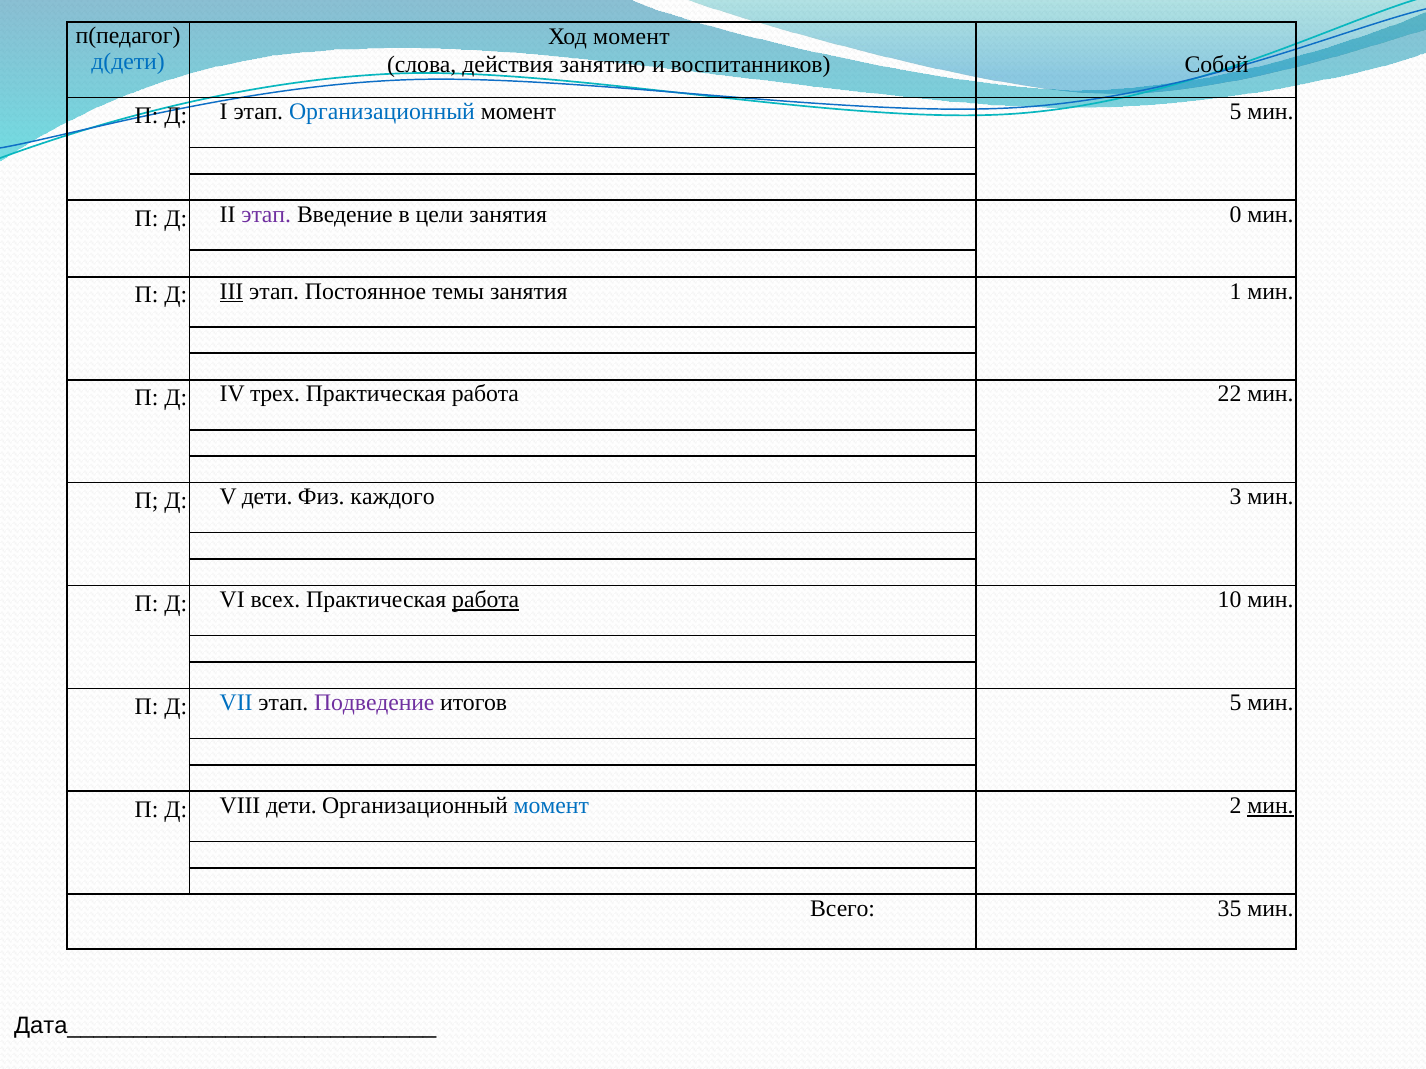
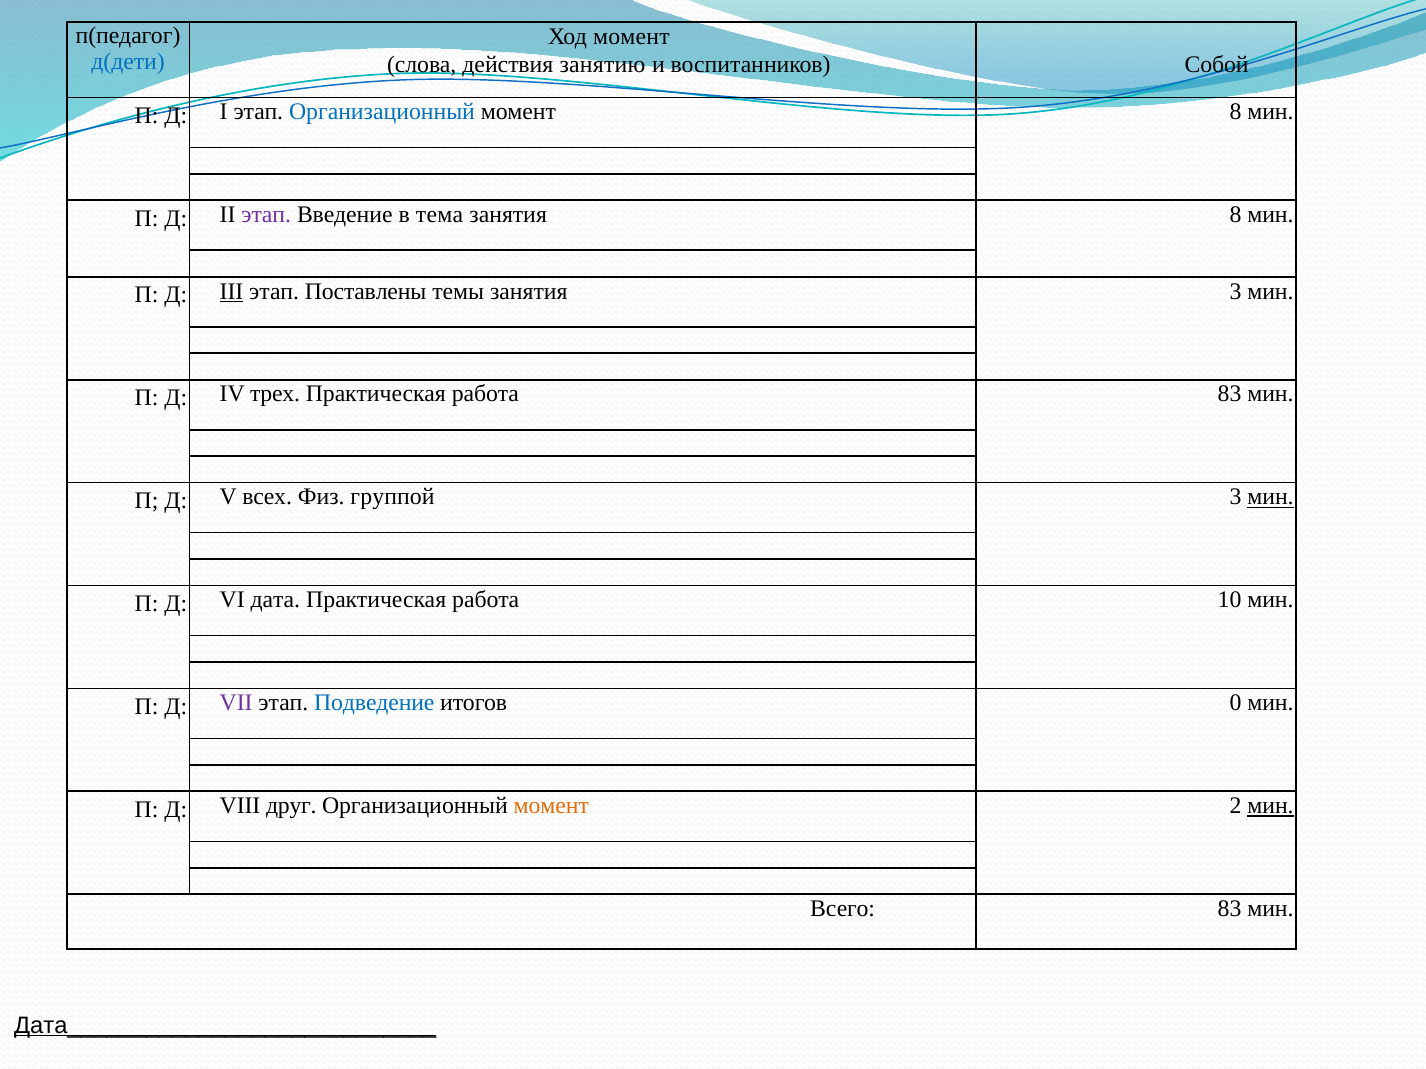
момент 5: 5 -> 8
цели: цели -> тема
занятия 0: 0 -> 8
Постоянное: Постоянное -> Поставлены
занятия 1: 1 -> 3
работа 22: 22 -> 83
V дети: дети -> всех
каждого: каждого -> группой
мин at (1271, 497) underline: none -> present
всех: всех -> дата
работа at (486, 600) underline: present -> none
VII colour: blue -> purple
Подведение colour: purple -> blue
итогов 5: 5 -> 0
VIII дети: дети -> друг
момент at (551, 806) colour: blue -> orange
Всего 35: 35 -> 83
Дата____________________________ underline: none -> present
